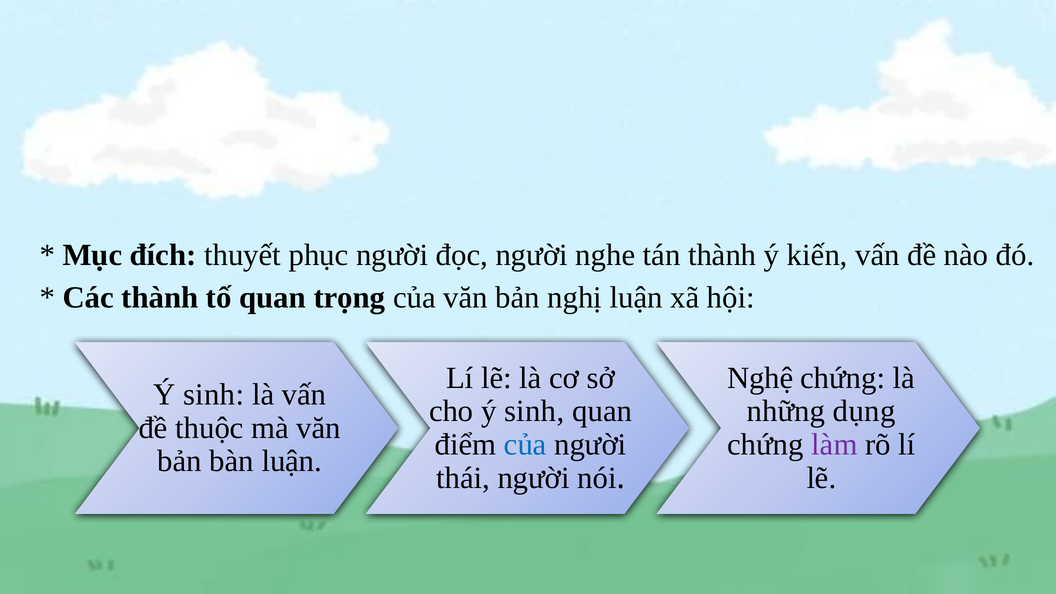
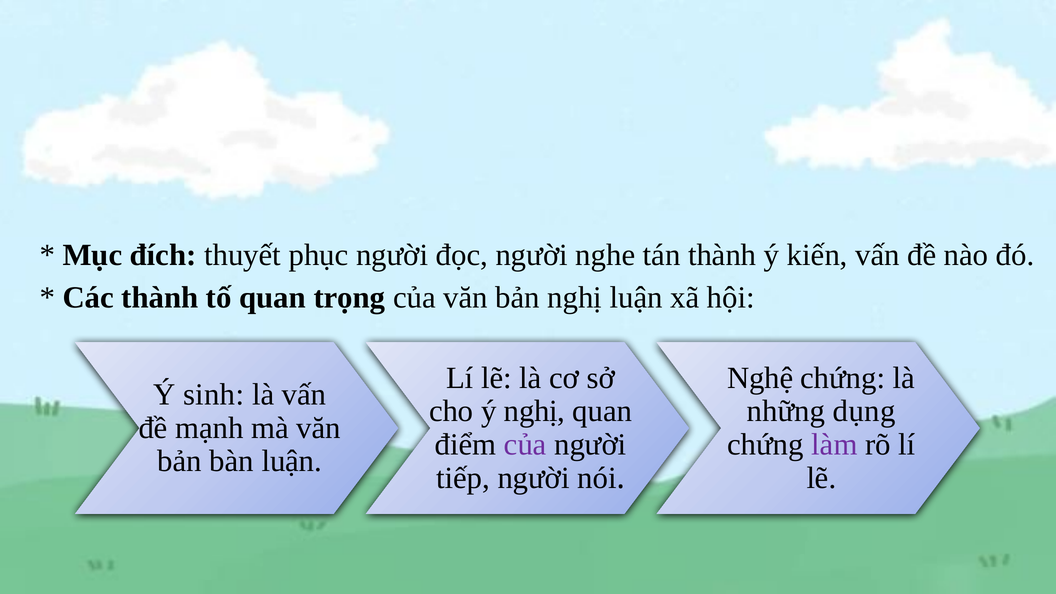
cho ý sinh: sinh -> nghị
thuộc: thuộc -> mạnh
của at (525, 445) colour: blue -> purple
thái: thái -> tiếp
